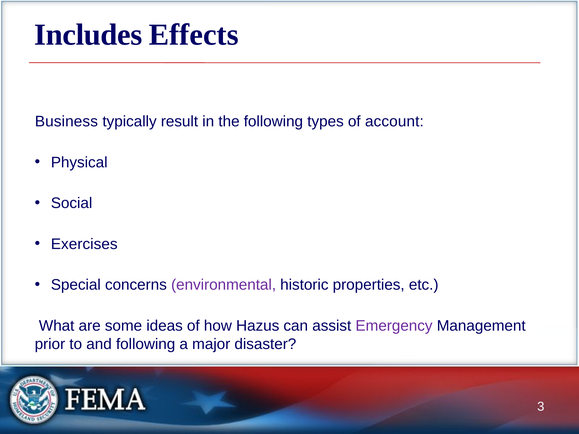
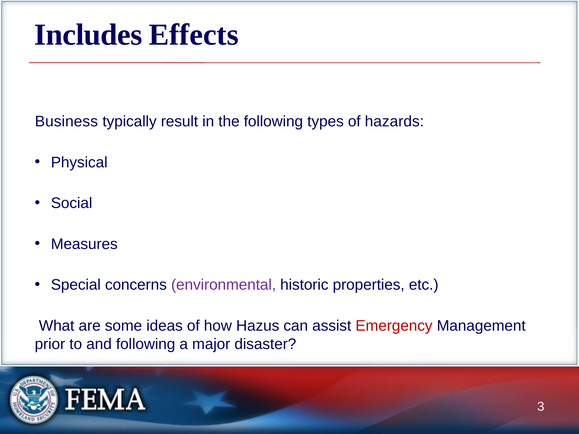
account: account -> hazards
Exercises: Exercises -> Measures
Emergency colour: purple -> red
